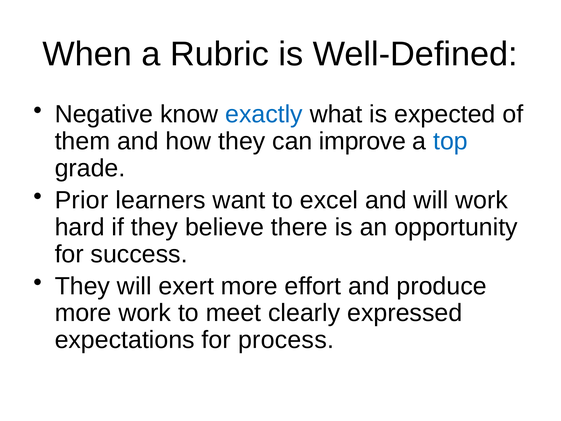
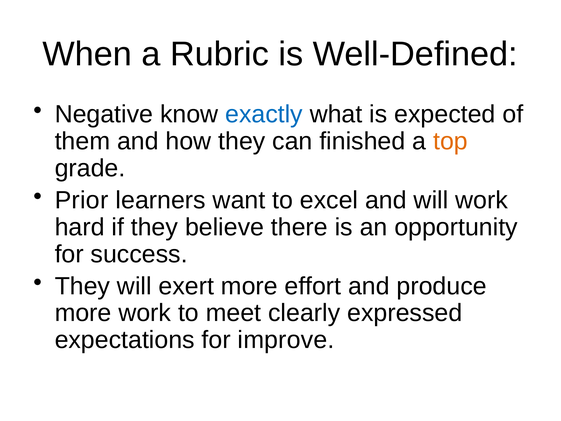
improve: improve -> finished
top colour: blue -> orange
process: process -> improve
